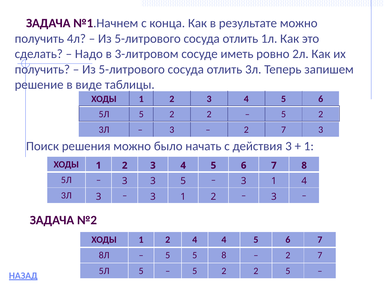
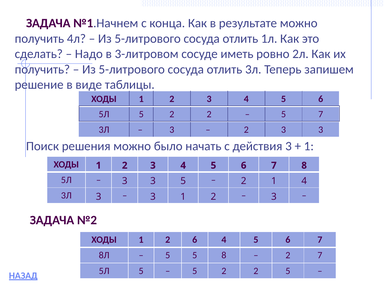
2 at (321, 114): 2 -> 7
7 at (284, 130): 7 -> 3
3 at (244, 181): 3 -> 2
2 4: 4 -> 6
